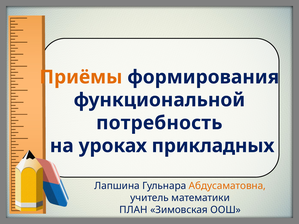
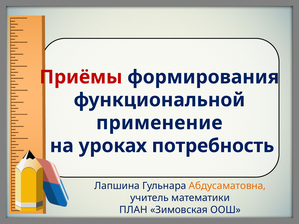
Приёмы colour: orange -> red
потребность: потребность -> применение
прикладных: прикладных -> потребность
